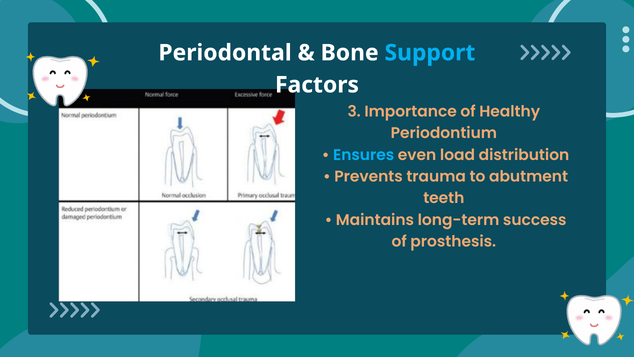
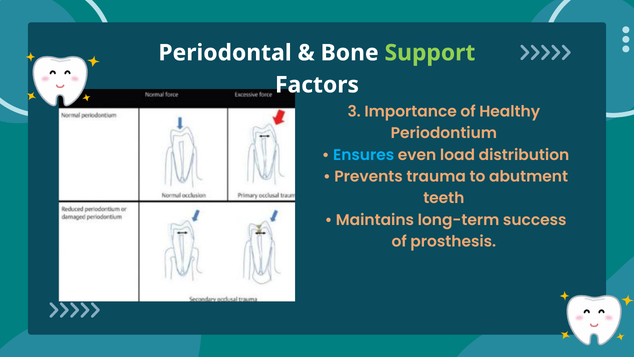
Support colour: light blue -> light green
